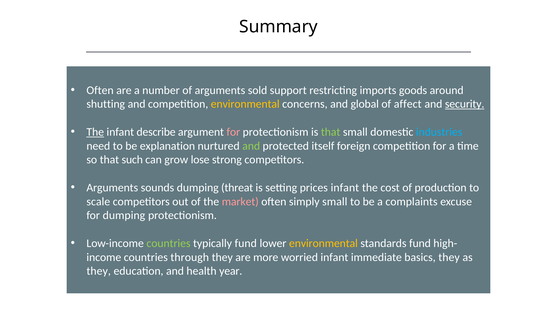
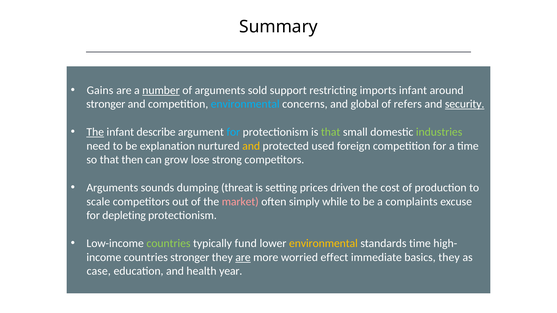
Often at (100, 90): Often -> Gains
number underline: none -> present
imports goods: goods -> infant
shutting at (106, 104): shutting -> stronger
environmental at (245, 104) colour: yellow -> light blue
affect: affect -> refers
for at (233, 132) colour: pink -> light blue
industries colour: light blue -> light green
and at (251, 146) colour: light green -> yellow
itself: itself -> used
such: such -> then
prices infant: infant -> driven
simply small: small -> while
for dumping: dumping -> depleting
standards fund: fund -> time
countries through: through -> stronger
are at (243, 257) underline: none -> present
worried infant: infant -> effect
they at (99, 271): they -> case
